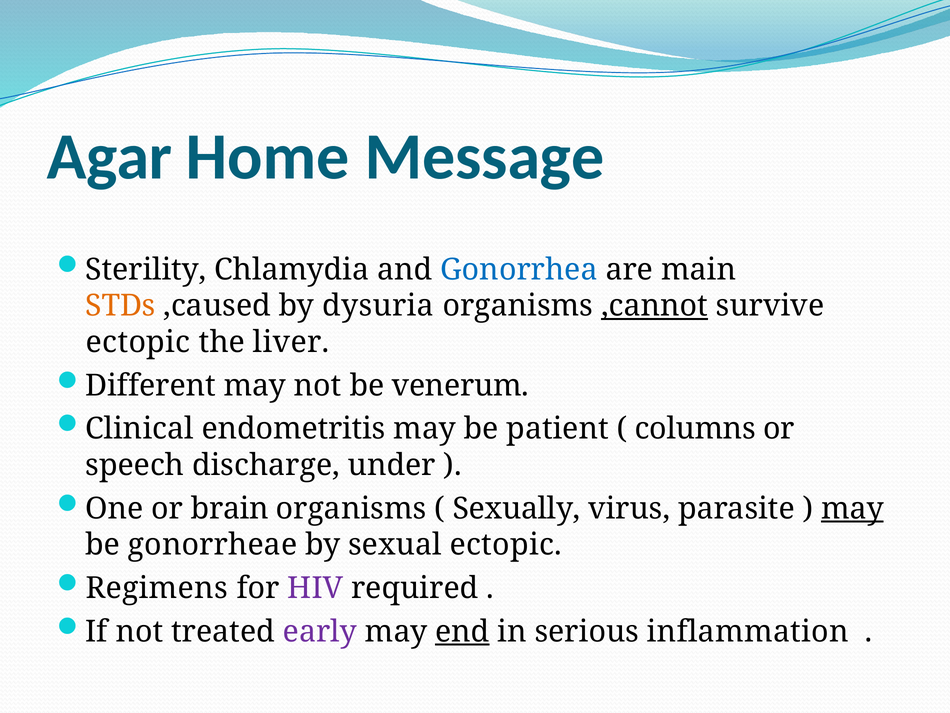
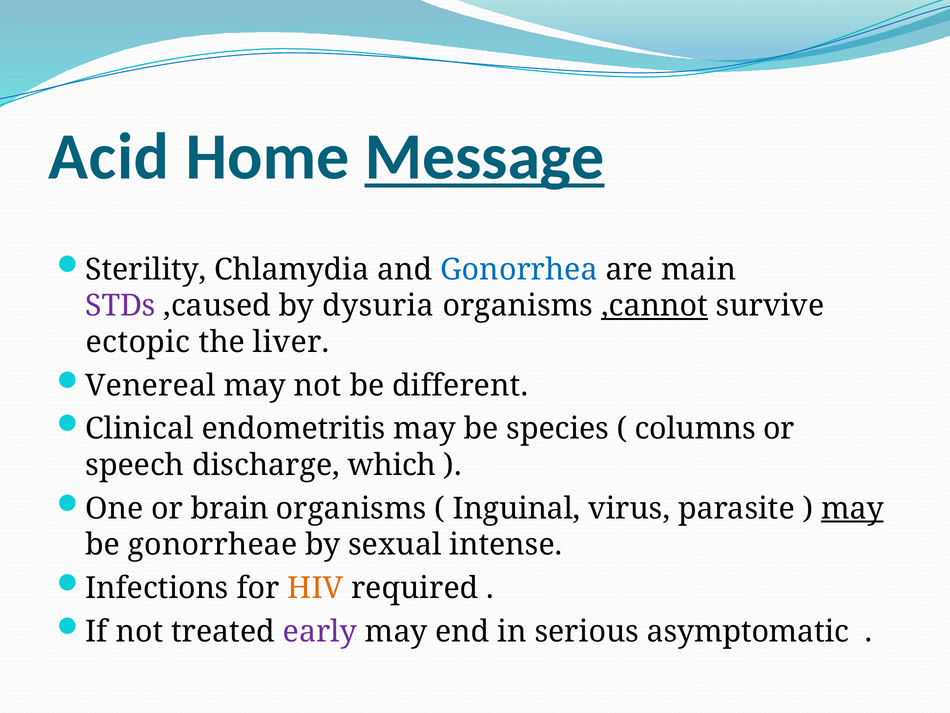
Agar: Agar -> Acid
Message underline: none -> present
STDs colour: orange -> purple
Different: Different -> Venereal
venerum: venerum -> different
patient: patient -> species
under: under -> which
Sexually: Sexually -> Inguinal
sexual ectopic: ectopic -> intense
Regimens: Regimens -> Infections
HIV colour: purple -> orange
end underline: present -> none
inflammation: inflammation -> asymptomatic
